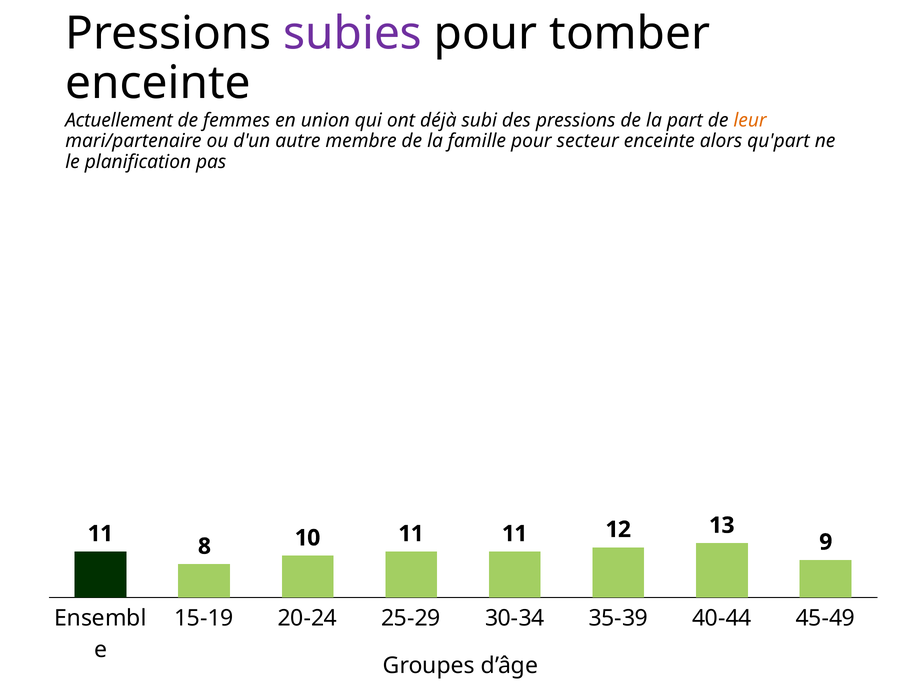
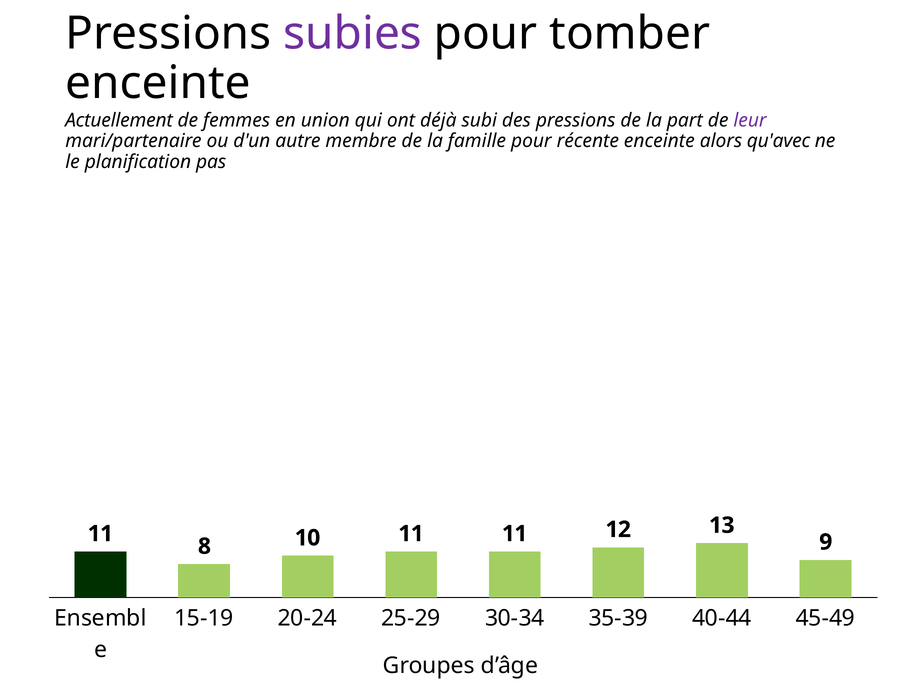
leur colour: orange -> purple
secteur: secteur -> récente
qu'part: qu'part -> qu'avec
